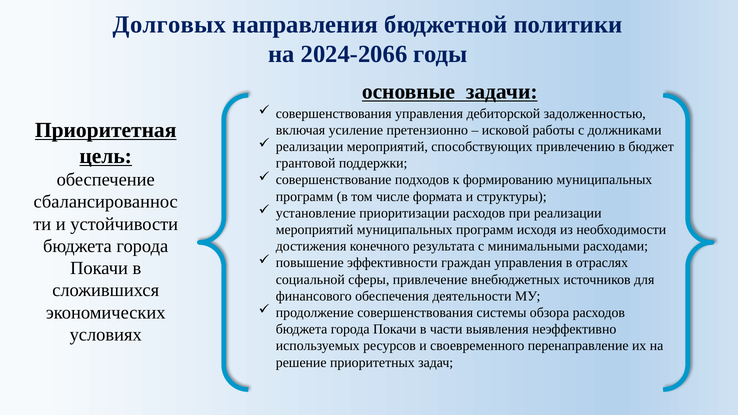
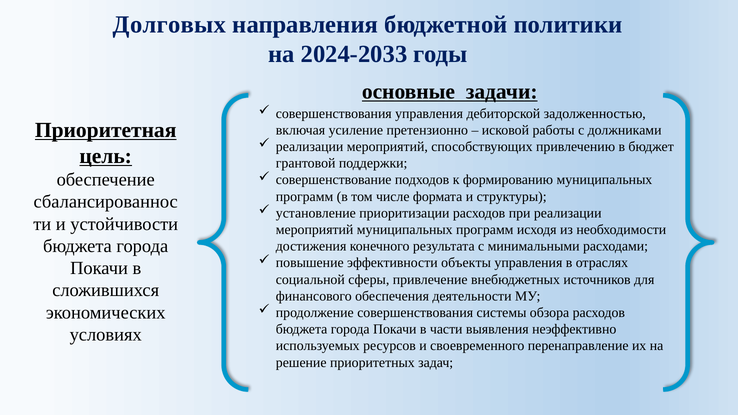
2024-2066: 2024-2066 -> 2024-2033
граждан: граждан -> объекты
